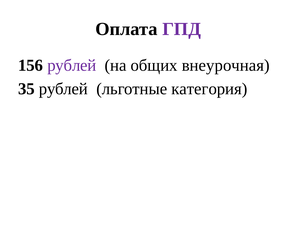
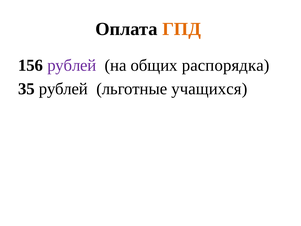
ГПД colour: purple -> orange
внеурочная: внеурочная -> распорядка
категория: категория -> учащихся
